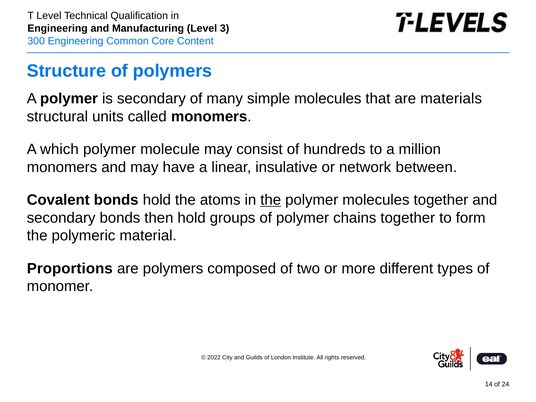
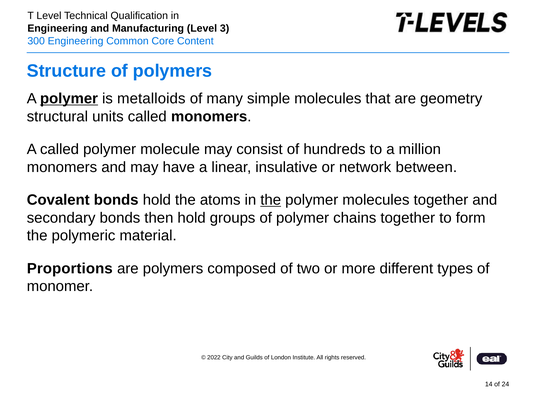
polymer at (69, 99) underline: none -> present
is secondary: secondary -> metalloids
materials: materials -> geometry
A which: which -> called
